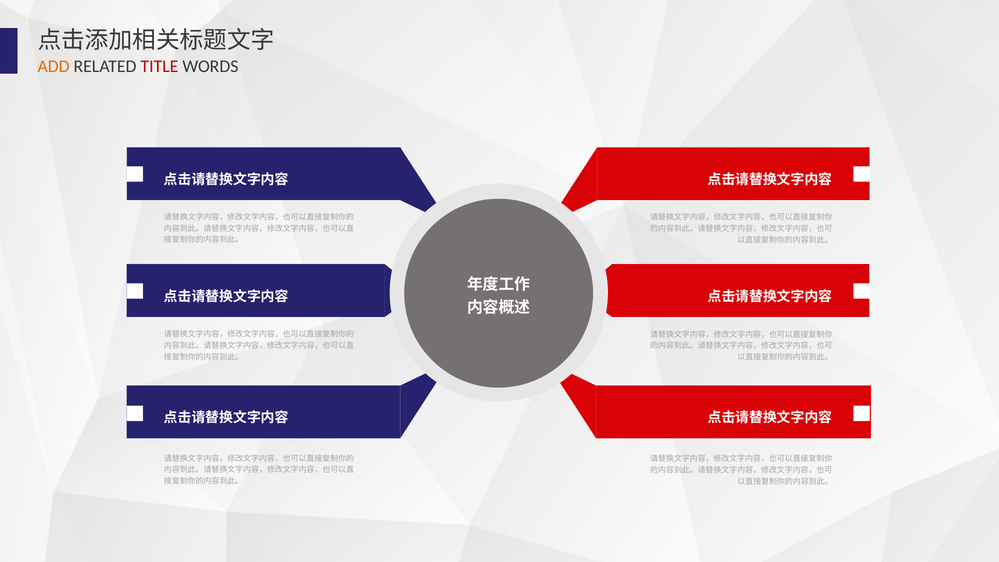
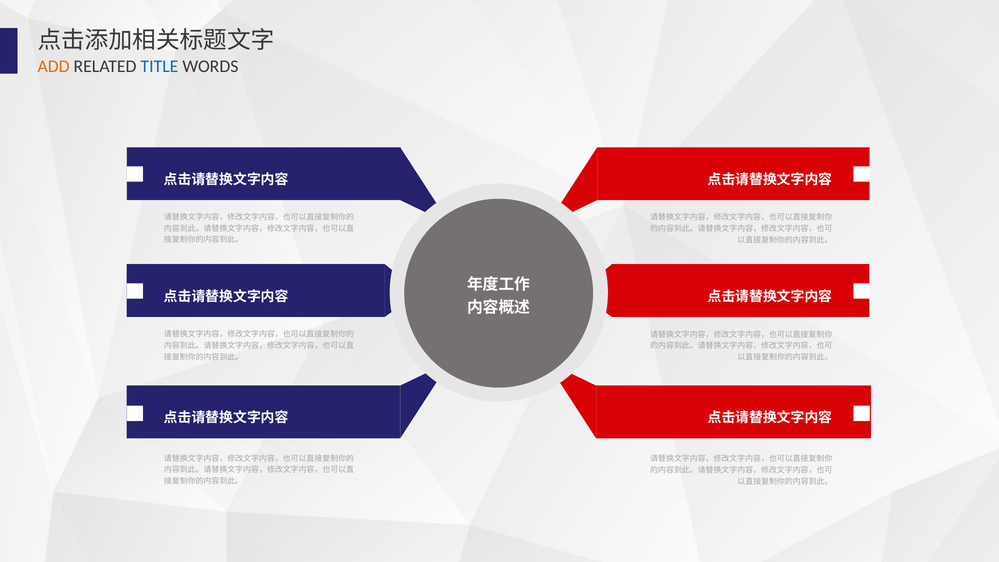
TITLE colour: red -> blue
